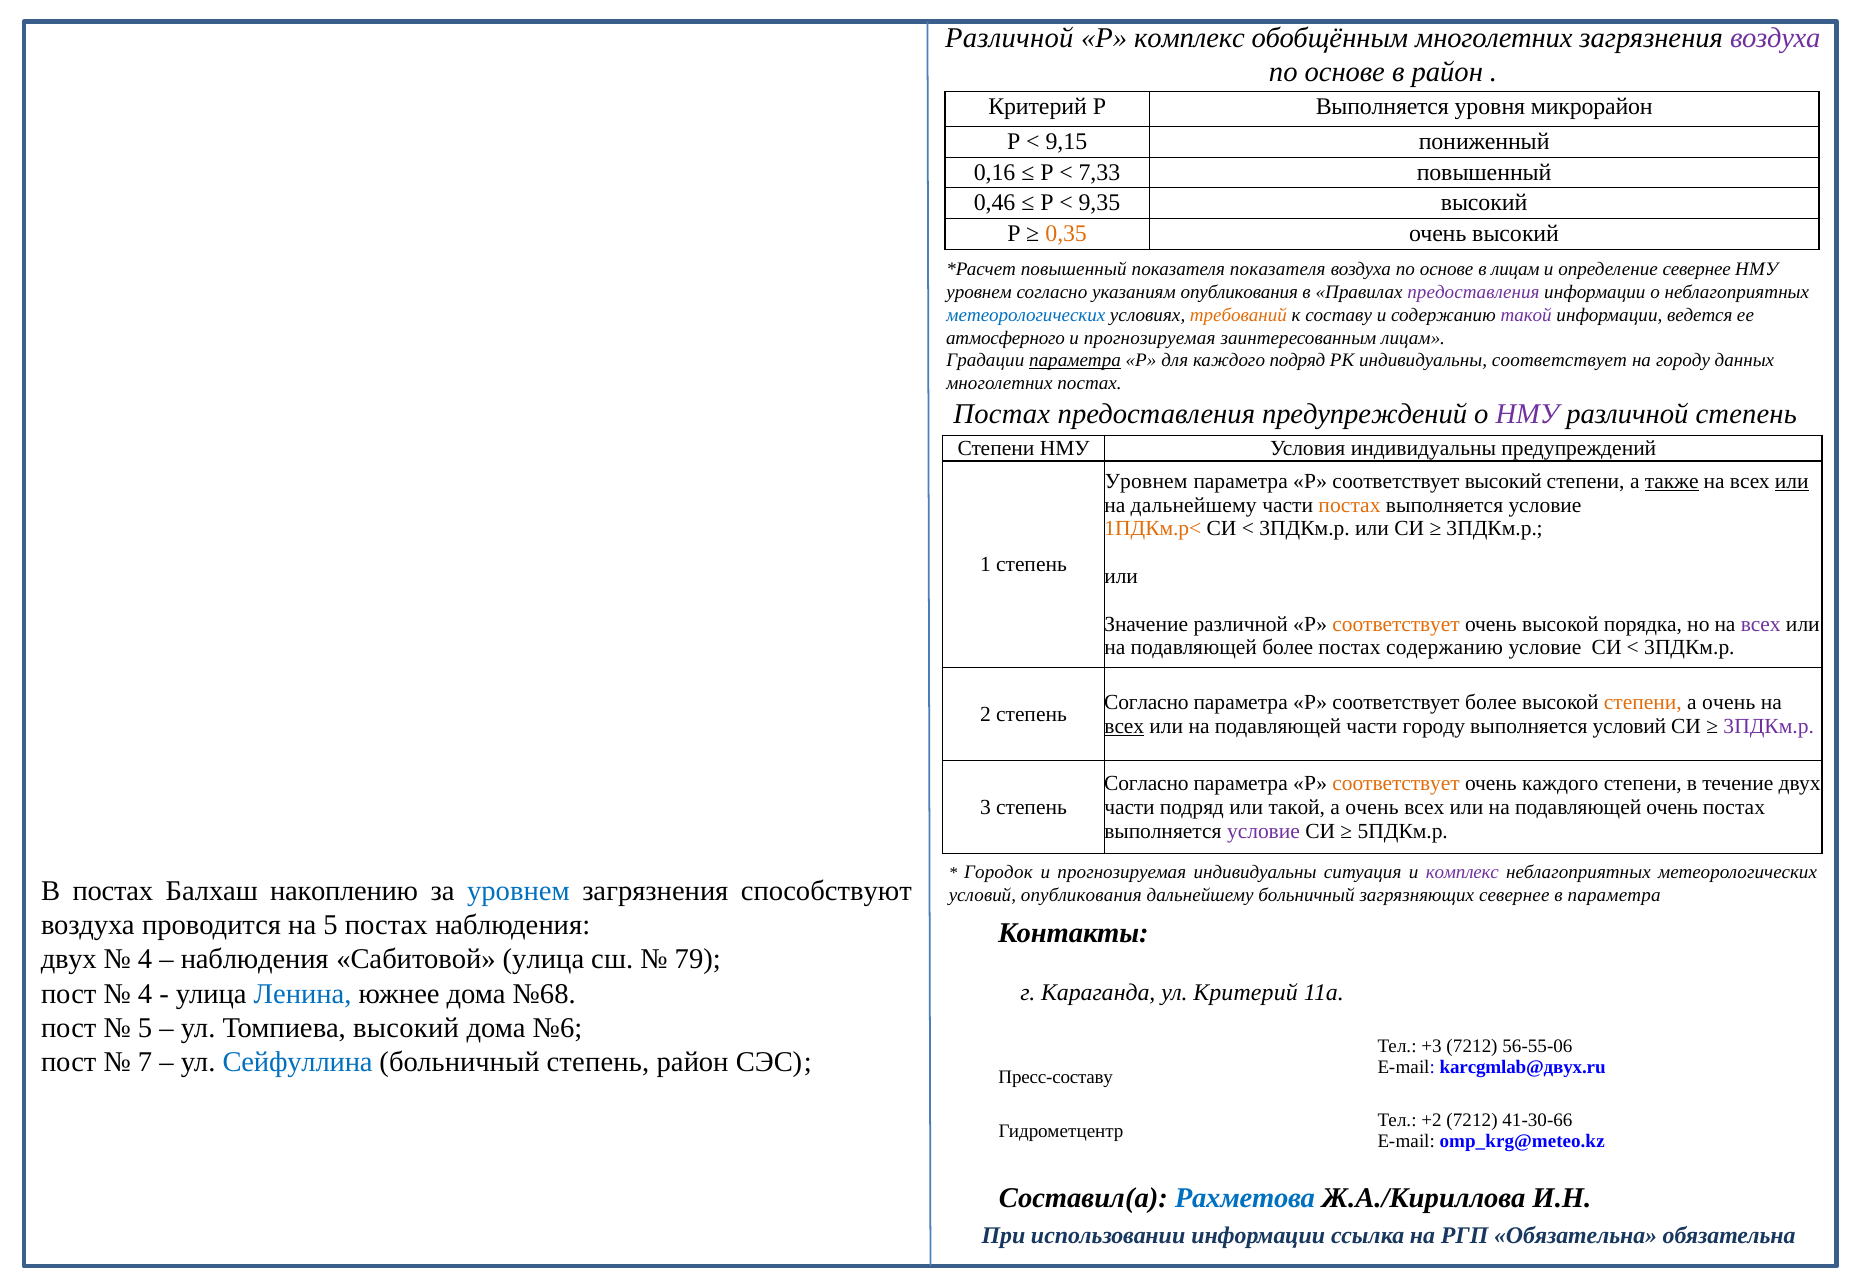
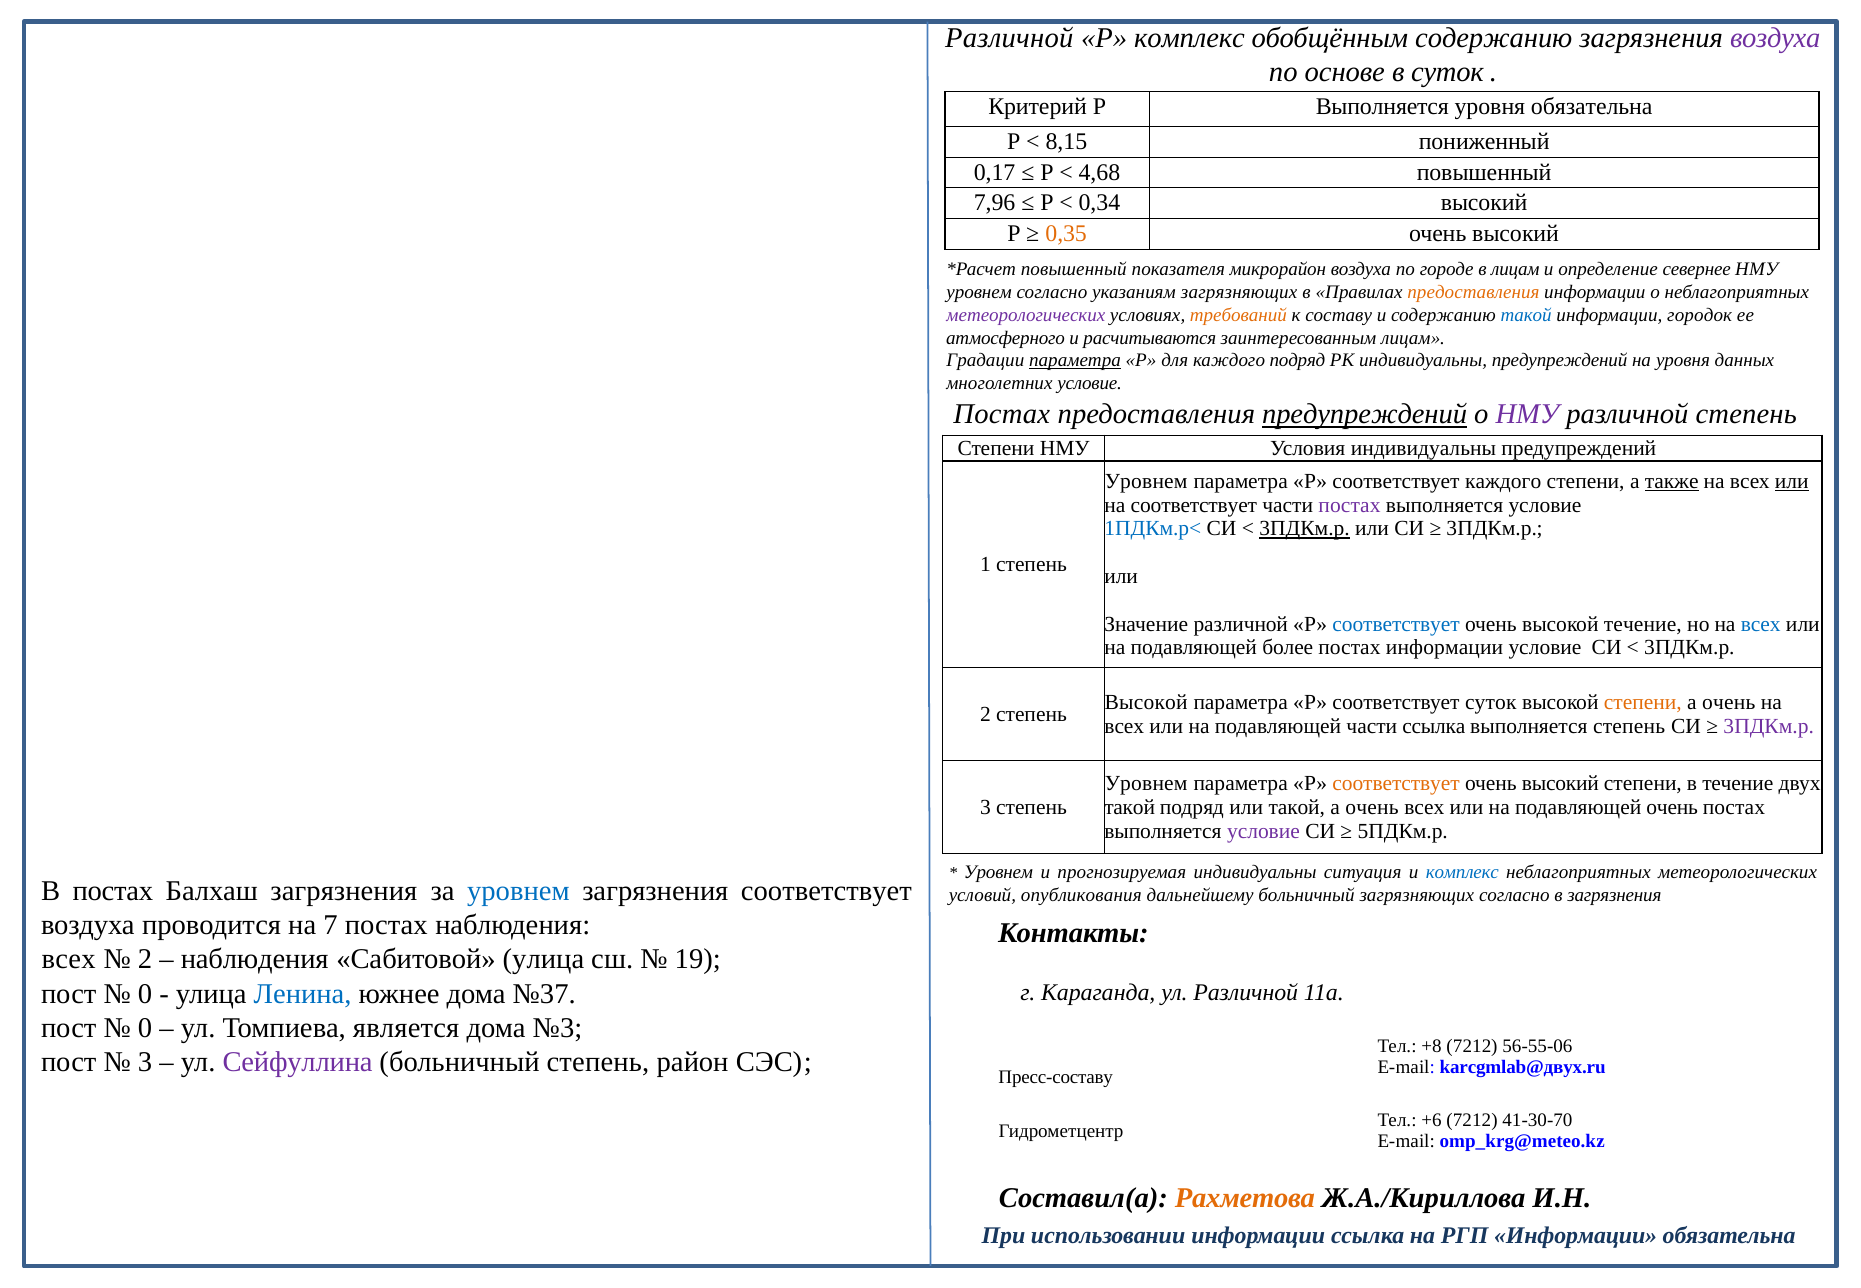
обобщённым многолетних: многолетних -> содержанию
в район: район -> суток
уровня микрорайон: микрорайон -> обязательна
9,15: 9,15 -> 8,15
0,16: 0,16 -> 0,17
7,33: 7,33 -> 4,68
0,46: 0,46 -> 7,96
9,35: 9,35 -> 0,34
показателя показателя: показателя -> микрорайон
основе at (1447, 269): основе -> городе
указаниям опубликования: опубликования -> загрязняющих
предоставления at (1473, 292) colour: purple -> orange
метеорологических at (1026, 315) colour: blue -> purple
такой at (1526, 315) colour: purple -> blue
ведется: ведется -> городок
прогнозируемая at (1150, 338): прогнозируемая -> расчитываются
РК индивидуальны соответствует: соответствует -> предупреждений
на городу: городу -> уровня
многолетних постах: постах -> условие
предупреждений at (1365, 415) underline: none -> present
соответствует высокий: высокий -> каждого
на дальнейшему: дальнейшему -> соответствует
постах at (1349, 505) colour: orange -> purple
1ПДКм.р< colour: orange -> blue
3ПДКм.р at (1305, 529) underline: none -> present
соответствует at (1396, 624) colour: orange -> blue
высокой порядка: порядка -> течение
всех at (1761, 624) colour: purple -> blue
постах содержанию: содержанию -> информации
Согласно at (1146, 703): Согласно -> Высокой
соответствует более: более -> суток
всех at (1124, 726) underline: present -> none
части городу: городу -> ссылка
выполняется условий: условий -> степень
Согласно at (1146, 784): Согласно -> Уровнем
каждого at (1560, 784): каждого -> высокий
части at (1130, 808): части -> такой
Городок at (998, 873): Городок -> Уровнем
комплекс at (1462, 873) colour: purple -> blue
Балхаш накоплению: накоплению -> загрязнения
загрязнения способствуют: способствуют -> соответствует
загрязняющих севернее: севернее -> согласно
в параметра: параметра -> загрязнения
на 5: 5 -> 7
двух at (69, 960): двух -> всех
4 at (145, 960): 4 -> 2
79: 79 -> 19
4 at (145, 994): 4 -> 0
№68: №68 -> №37
ул Критерий: Критерий -> Различной
5 at (145, 1028): 5 -> 0
Томпиева высокий: высокий -> является
№6: №6 -> №3
+3: +3 -> +8
7 at (145, 1063): 7 -> 3
Сейфуллина colour: blue -> purple
+2: +2 -> +6
41-30-66: 41-30-66 -> 41-30-70
Рахметова colour: blue -> orange
РГП Обязательна: Обязательна -> Информации
